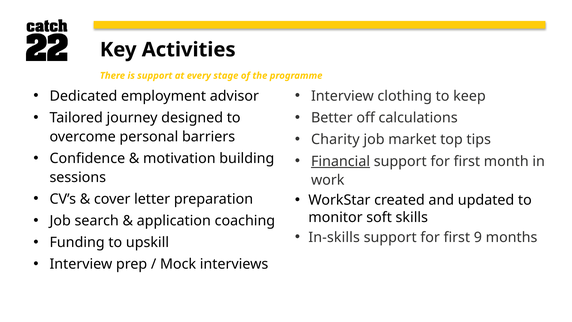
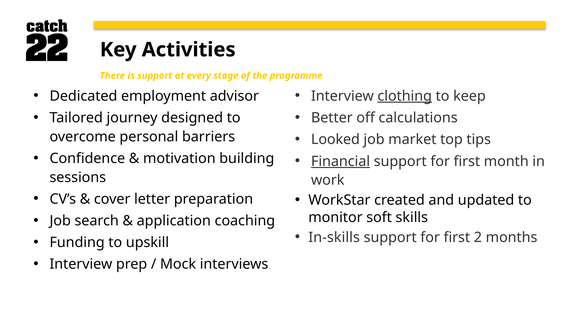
clothing underline: none -> present
Charity: Charity -> Looked
9: 9 -> 2
